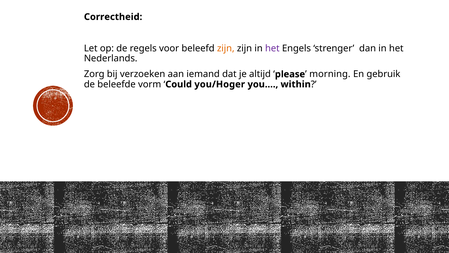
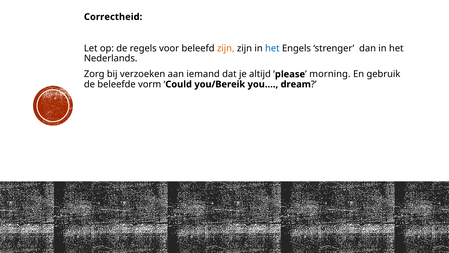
het at (272, 48) colour: purple -> blue
you/Hoger: you/Hoger -> you/Bereik
within: within -> dream
